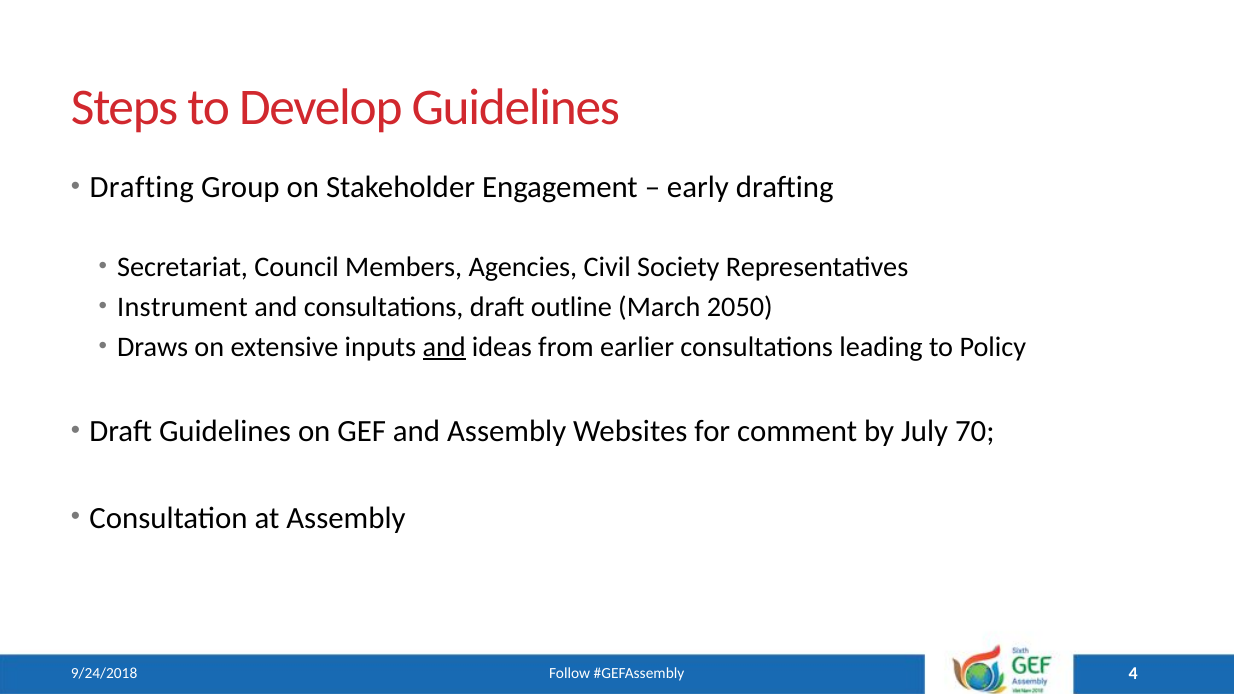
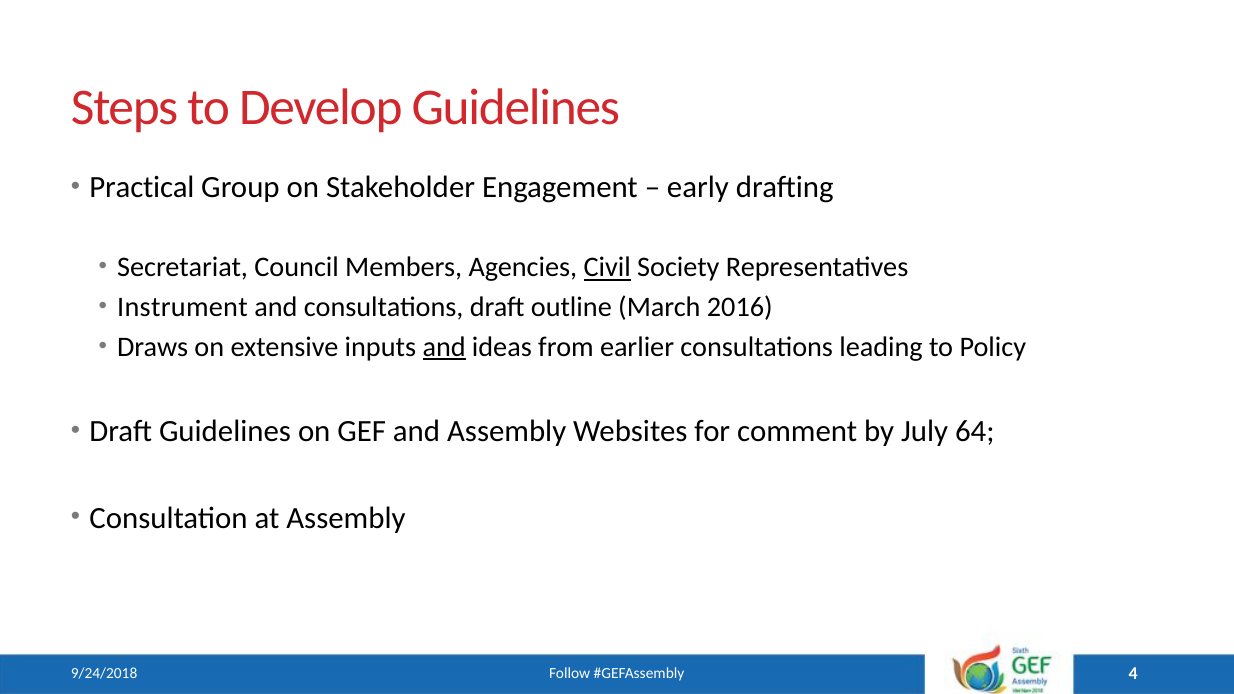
Drafting at (142, 187): Drafting -> Practical
Civil underline: none -> present
2050: 2050 -> 2016
70: 70 -> 64
